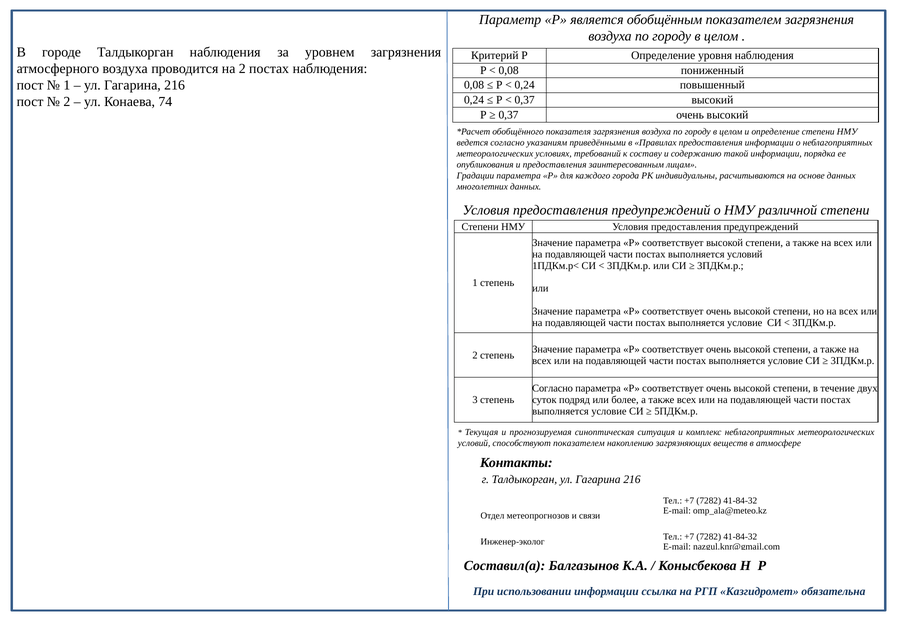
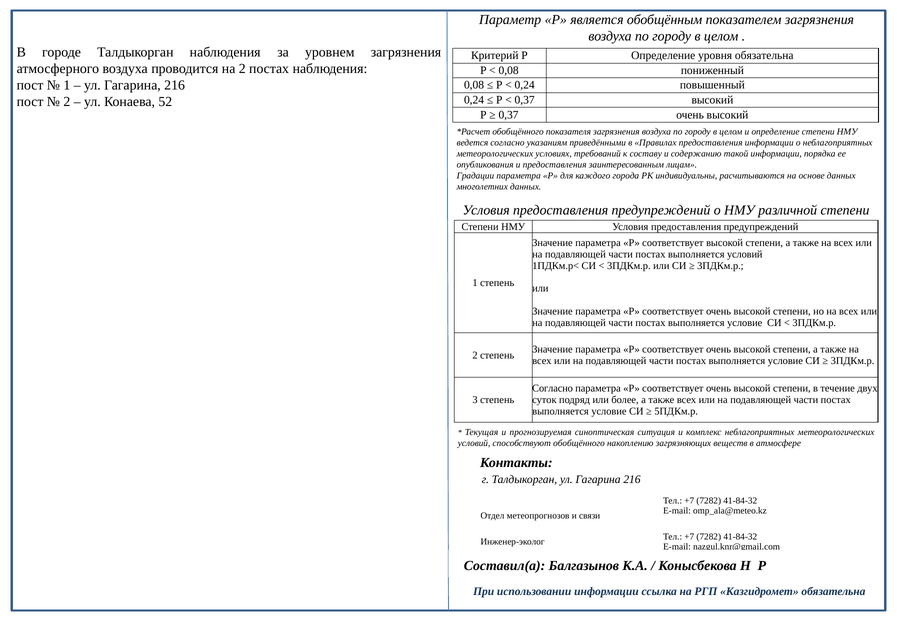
уровня наблюдения: наблюдения -> обязательна
74: 74 -> 52
способствуют показателем: показателем -> обобщённого
